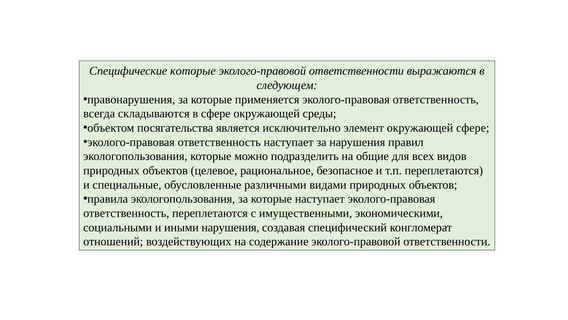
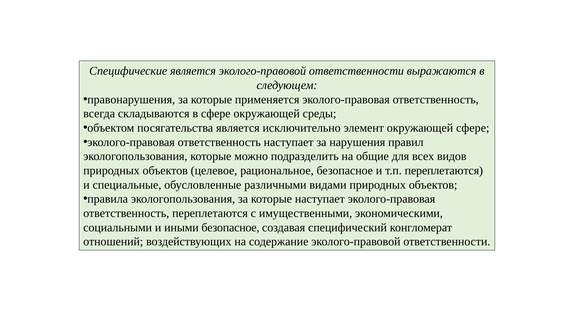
Специфические которые: которые -> является
иными нарушения: нарушения -> безопасное
